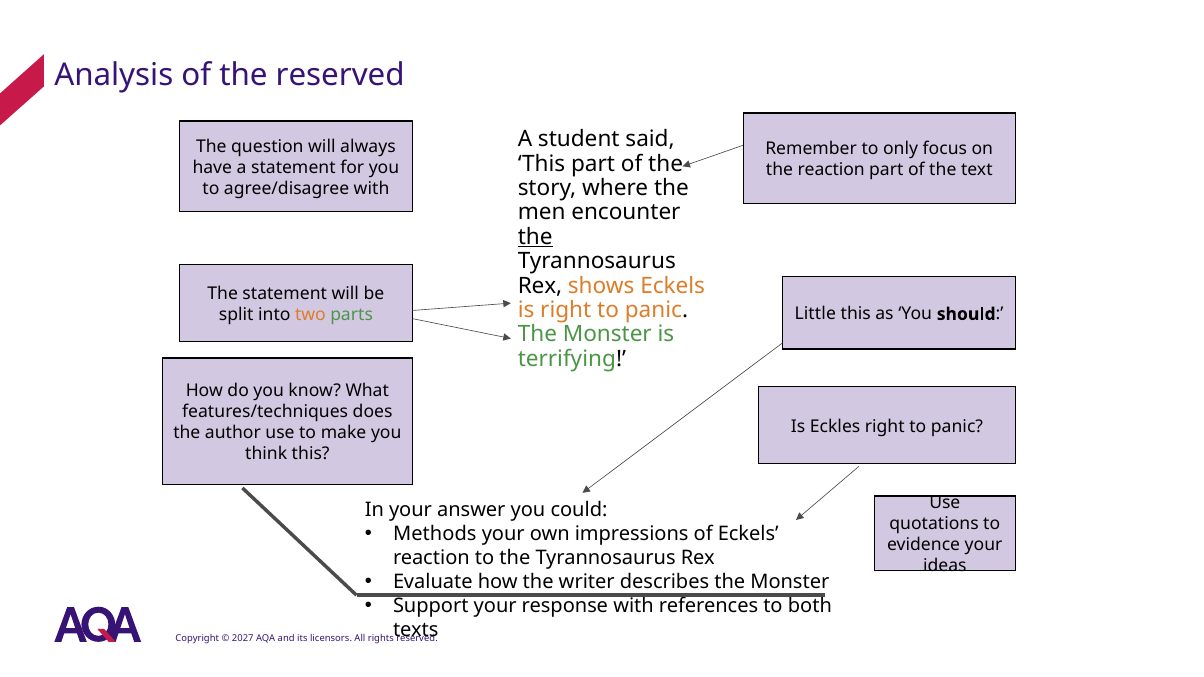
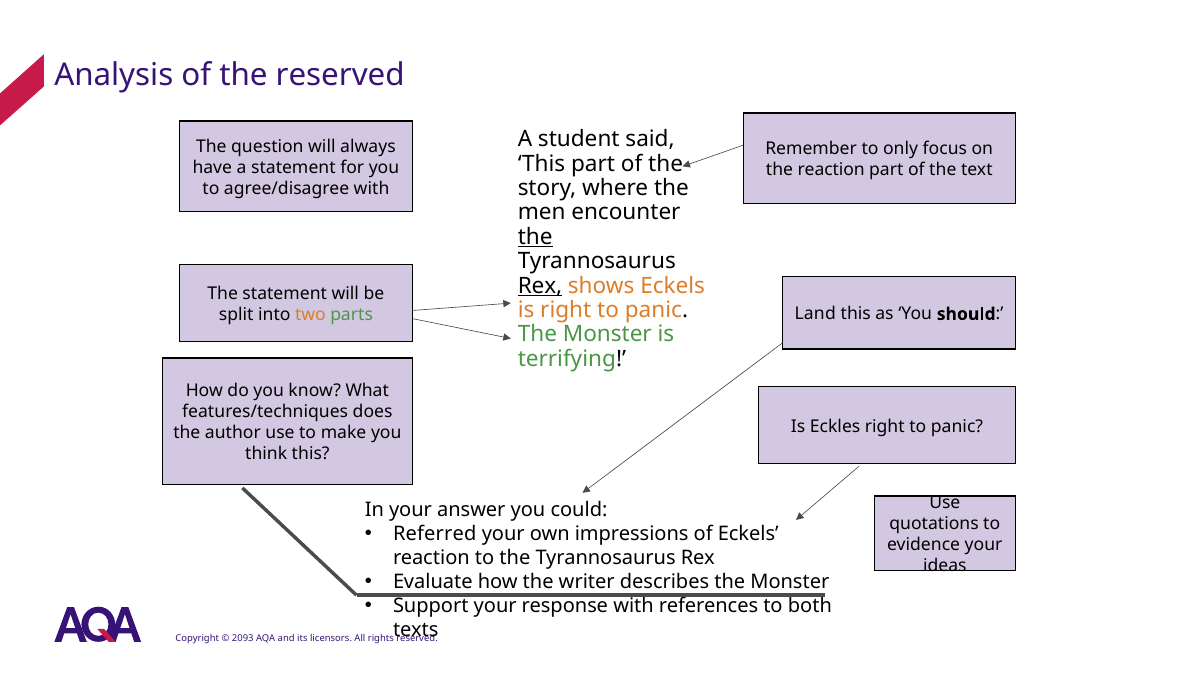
Rex at (540, 286) underline: none -> present
Little: Little -> Land
Methods: Methods -> Referred
2027: 2027 -> 2093
